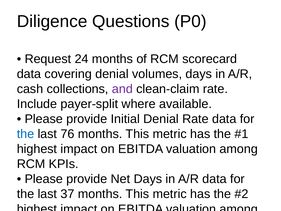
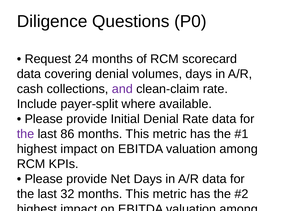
the at (25, 134) colour: blue -> purple
76: 76 -> 86
37: 37 -> 32
